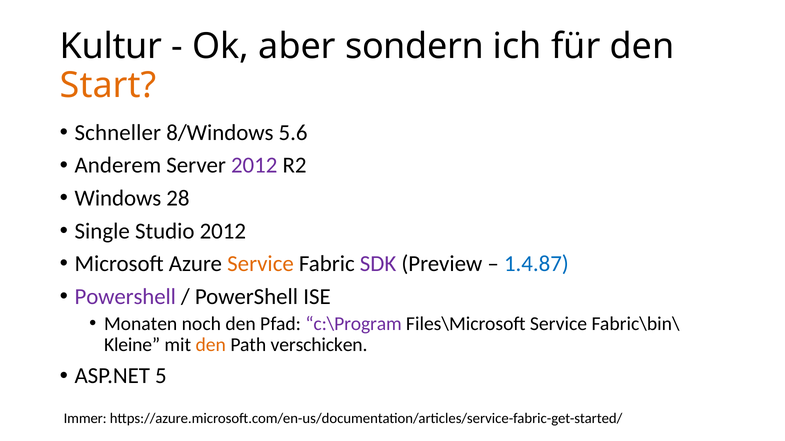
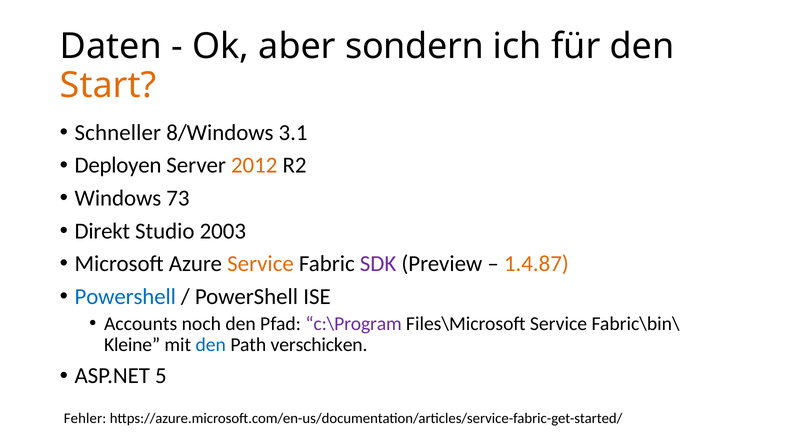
Kultur: Kultur -> Daten
5.6: 5.6 -> 3.1
Anderem: Anderem -> Deployen
2012 at (254, 166) colour: purple -> orange
28: 28 -> 73
Single: Single -> Direkt
Studio 2012: 2012 -> 2003
1.4.87 colour: blue -> orange
Powershell at (125, 297) colour: purple -> blue
Monaten: Monaten -> Accounts
den at (211, 345) colour: orange -> blue
Immer: Immer -> Fehler
